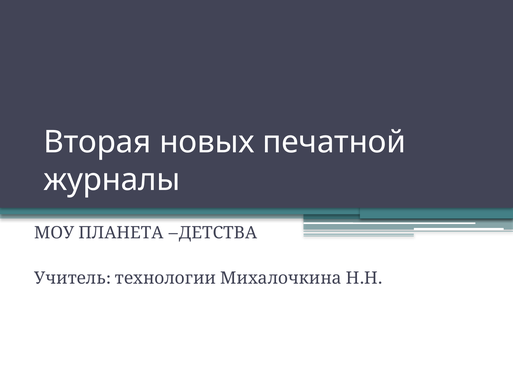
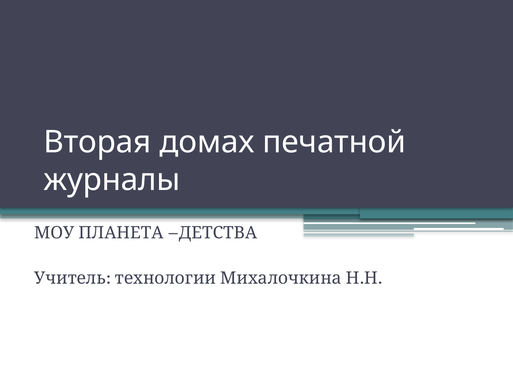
новых: новых -> домах
